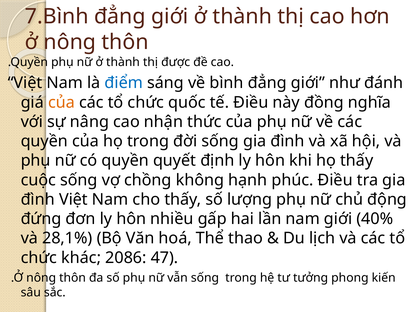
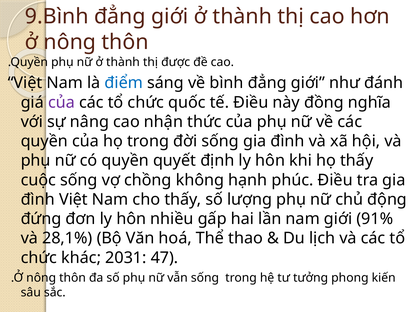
7.Bình: 7.Bình -> 9.Bình
của at (61, 102) colour: orange -> purple
40%: 40% -> 91%
2086: 2086 -> 2031
